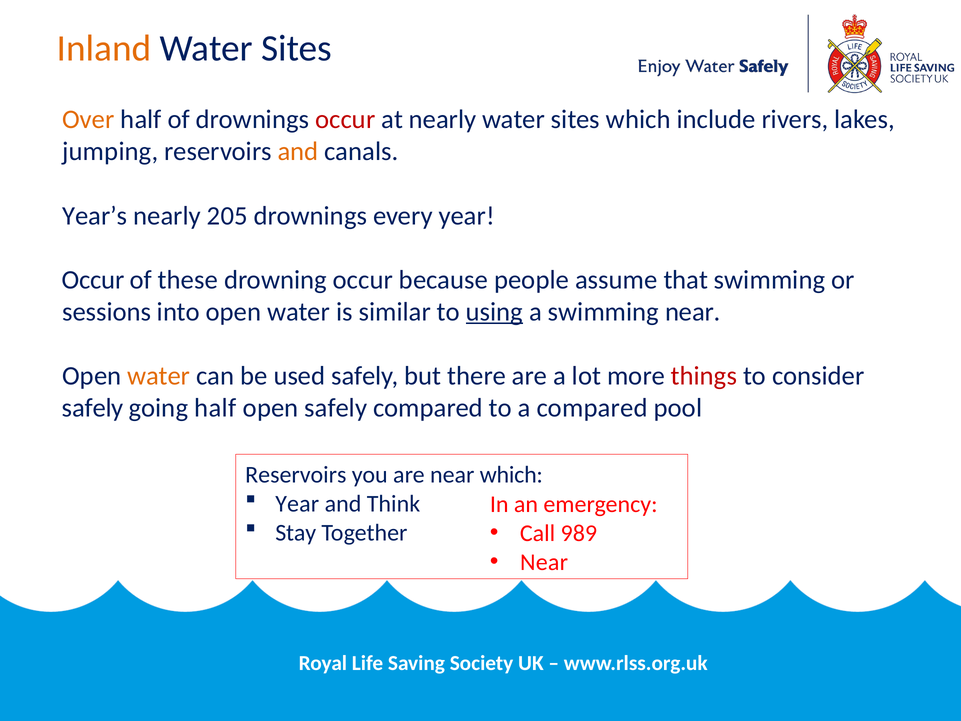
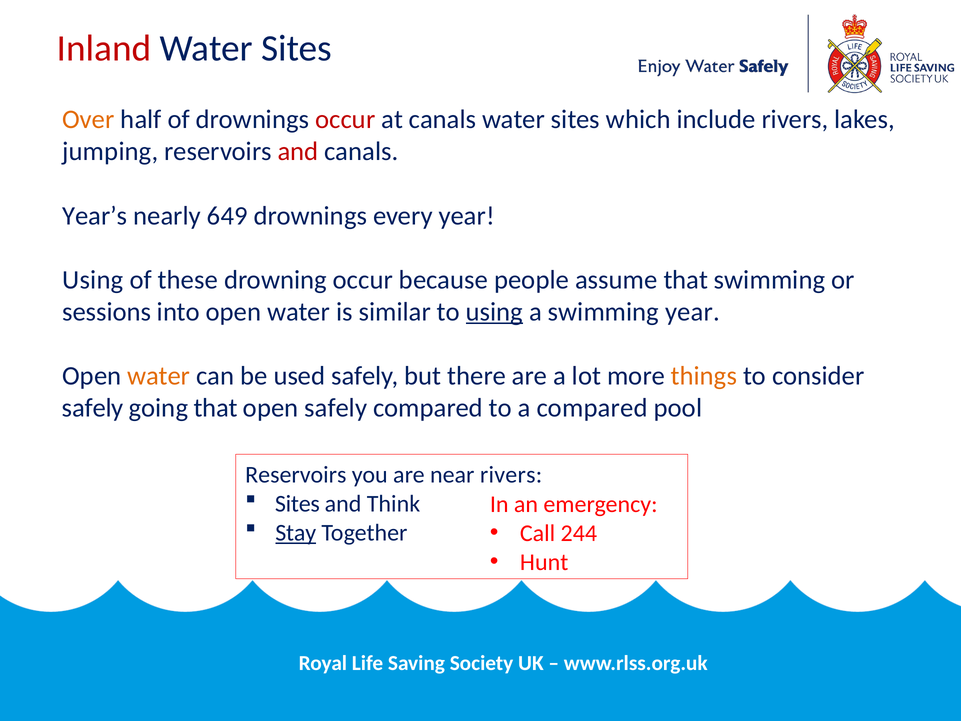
Inland colour: orange -> red
at nearly: nearly -> canals
and at (298, 152) colour: orange -> red
205: 205 -> 649
Occur at (93, 280): Occur -> Using
swimming near: near -> year
things colour: red -> orange
going half: half -> that
near which: which -> rivers
Year at (297, 504): Year -> Sites
Stay underline: none -> present
989: 989 -> 244
Near at (544, 562): Near -> Hunt
